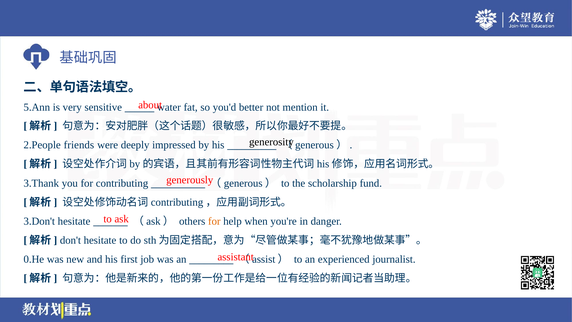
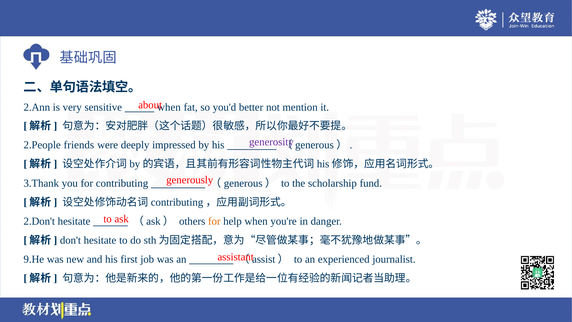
5.Ann: 5.Ann -> 2.Ann
water at (169, 107): water -> when
generosity colour: black -> purple
3.Don't: 3.Don't -> 2.Don't
0.He: 0.He -> 9.He
